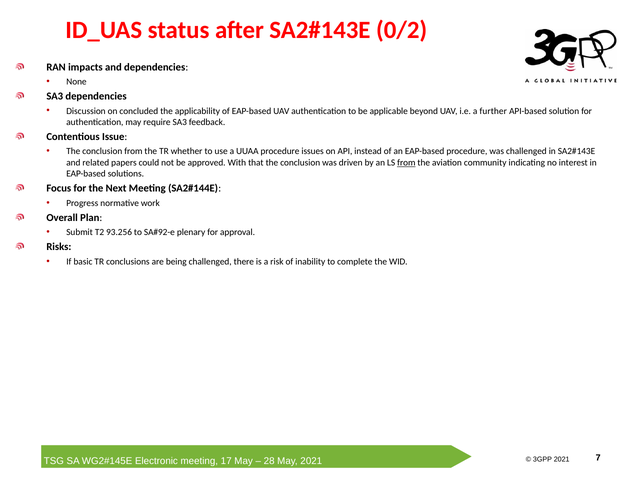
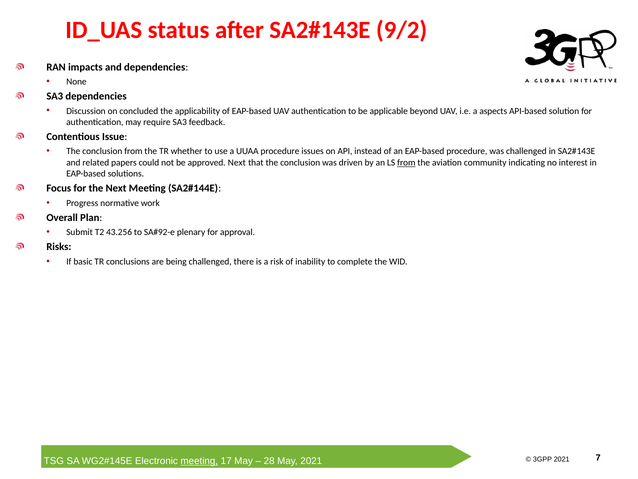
0/2: 0/2 -> 9/2
further: further -> aspects
approved With: With -> Next
93.256: 93.256 -> 43.256
meeting at (199, 461) underline: none -> present
